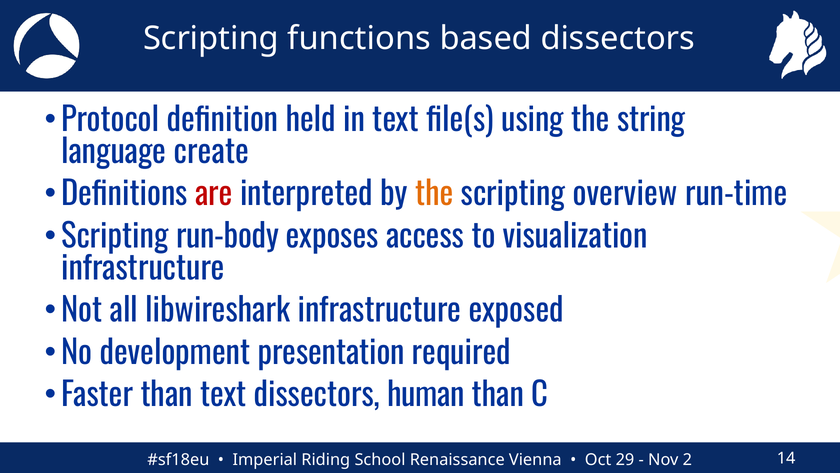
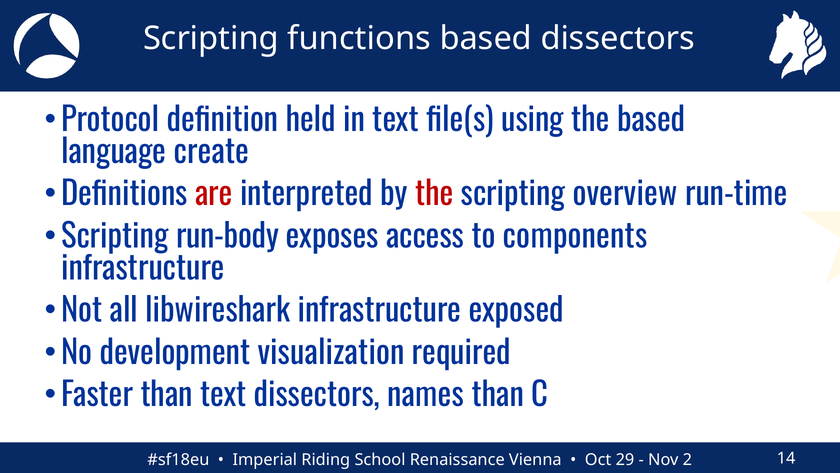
the string: string -> based
the at (434, 194) colour: orange -> red
visualization: visualization -> components
presentation: presentation -> visualization
human: human -> names
